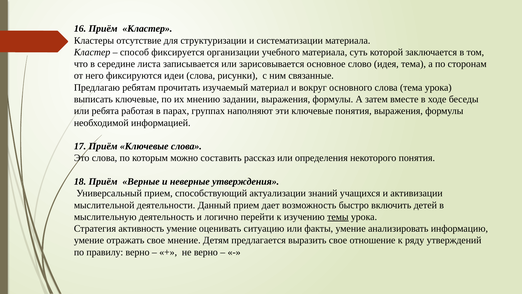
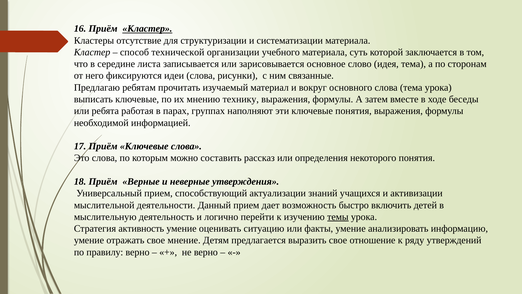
Кластер at (147, 29) underline: none -> present
фиксируется: фиксируется -> технической
задании: задании -> технику
